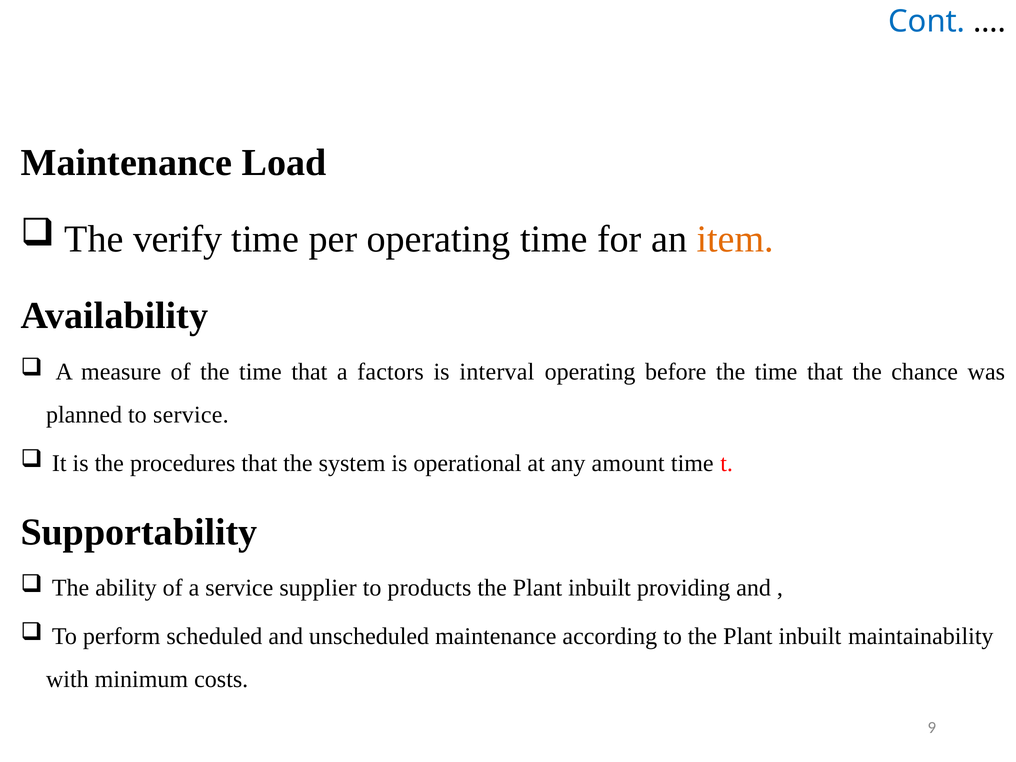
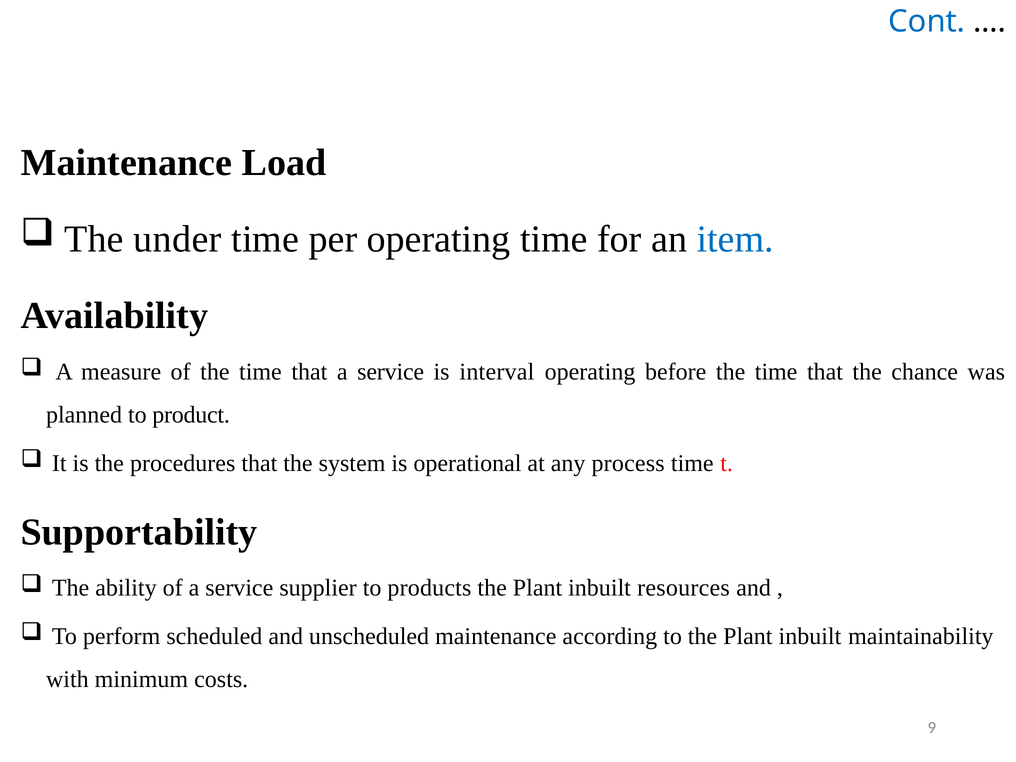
verify: verify -> under
item colour: orange -> blue
that a factors: factors -> service
to service: service -> product
amount: amount -> process
providing: providing -> resources
